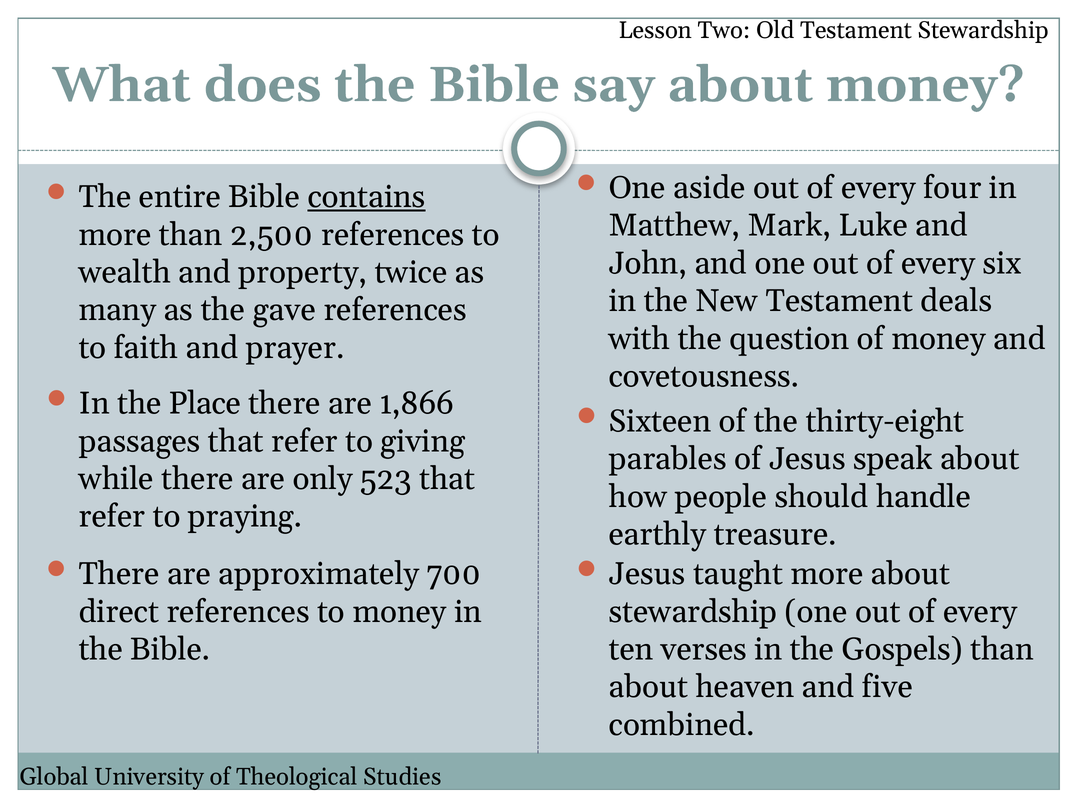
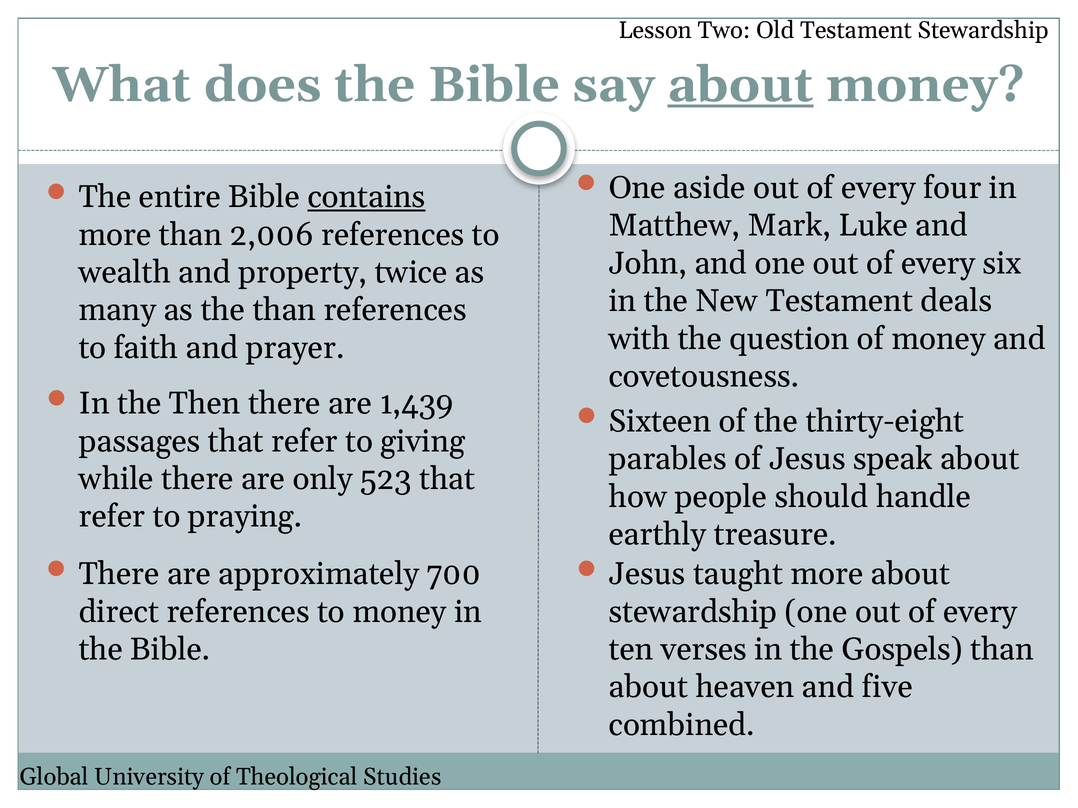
about at (740, 85) underline: none -> present
2,500: 2,500 -> 2,006
the gave: gave -> than
Place: Place -> Then
1,866: 1,866 -> 1,439
